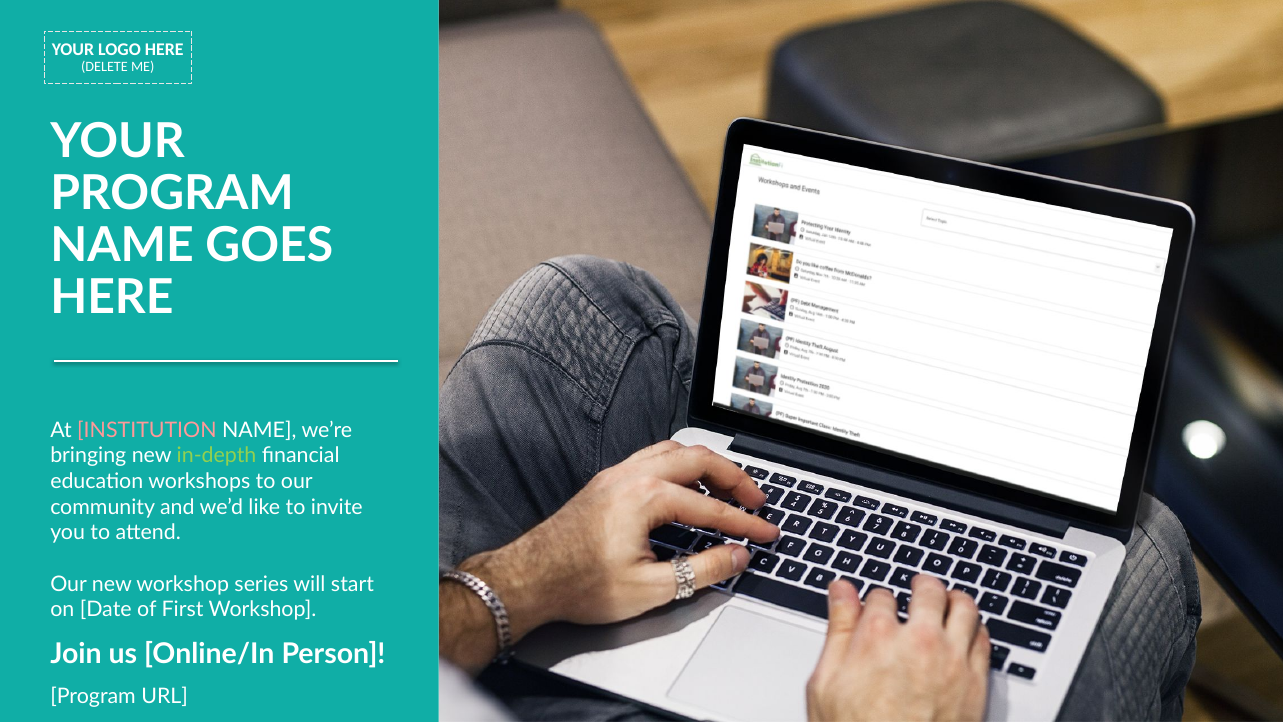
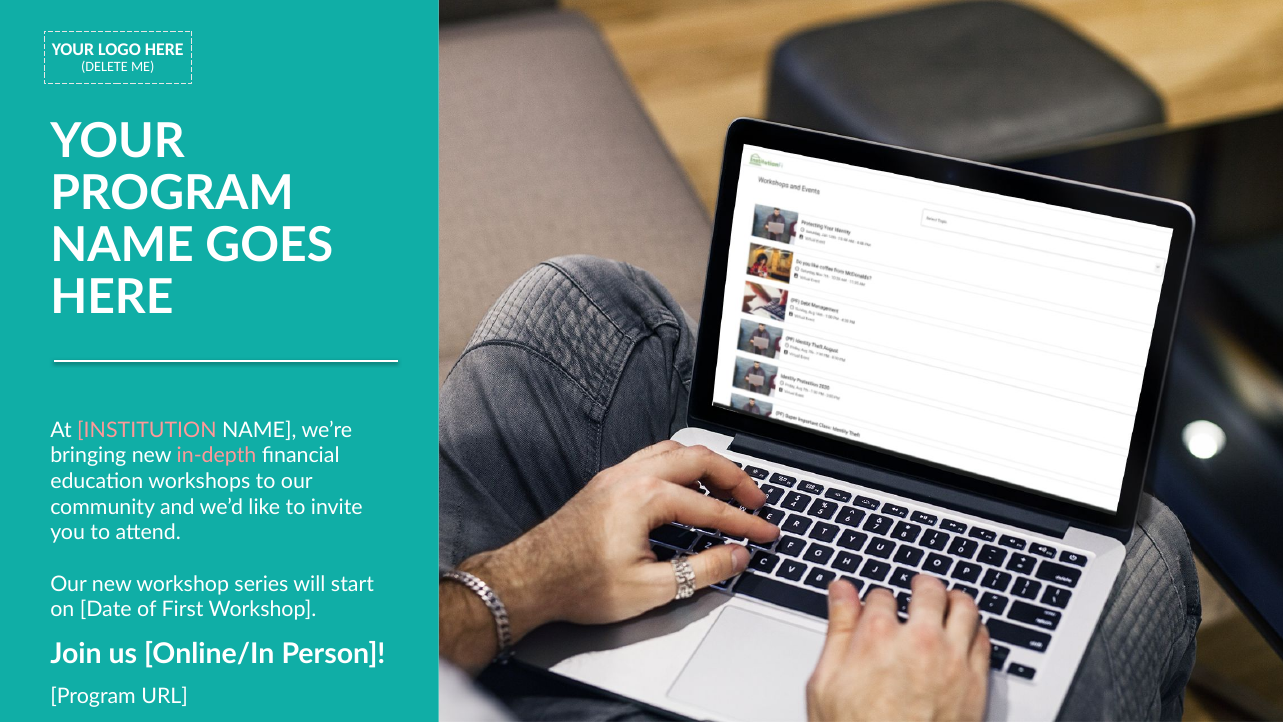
in-depth colour: light green -> pink
